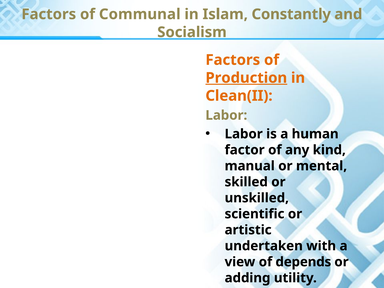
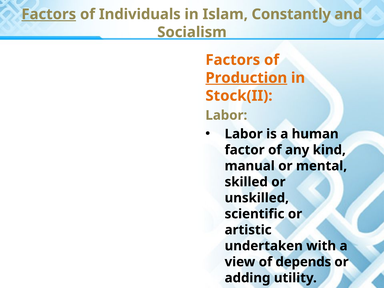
Factors at (49, 14) underline: none -> present
Communal: Communal -> Individuals
Clean(II: Clean(II -> Stock(II
